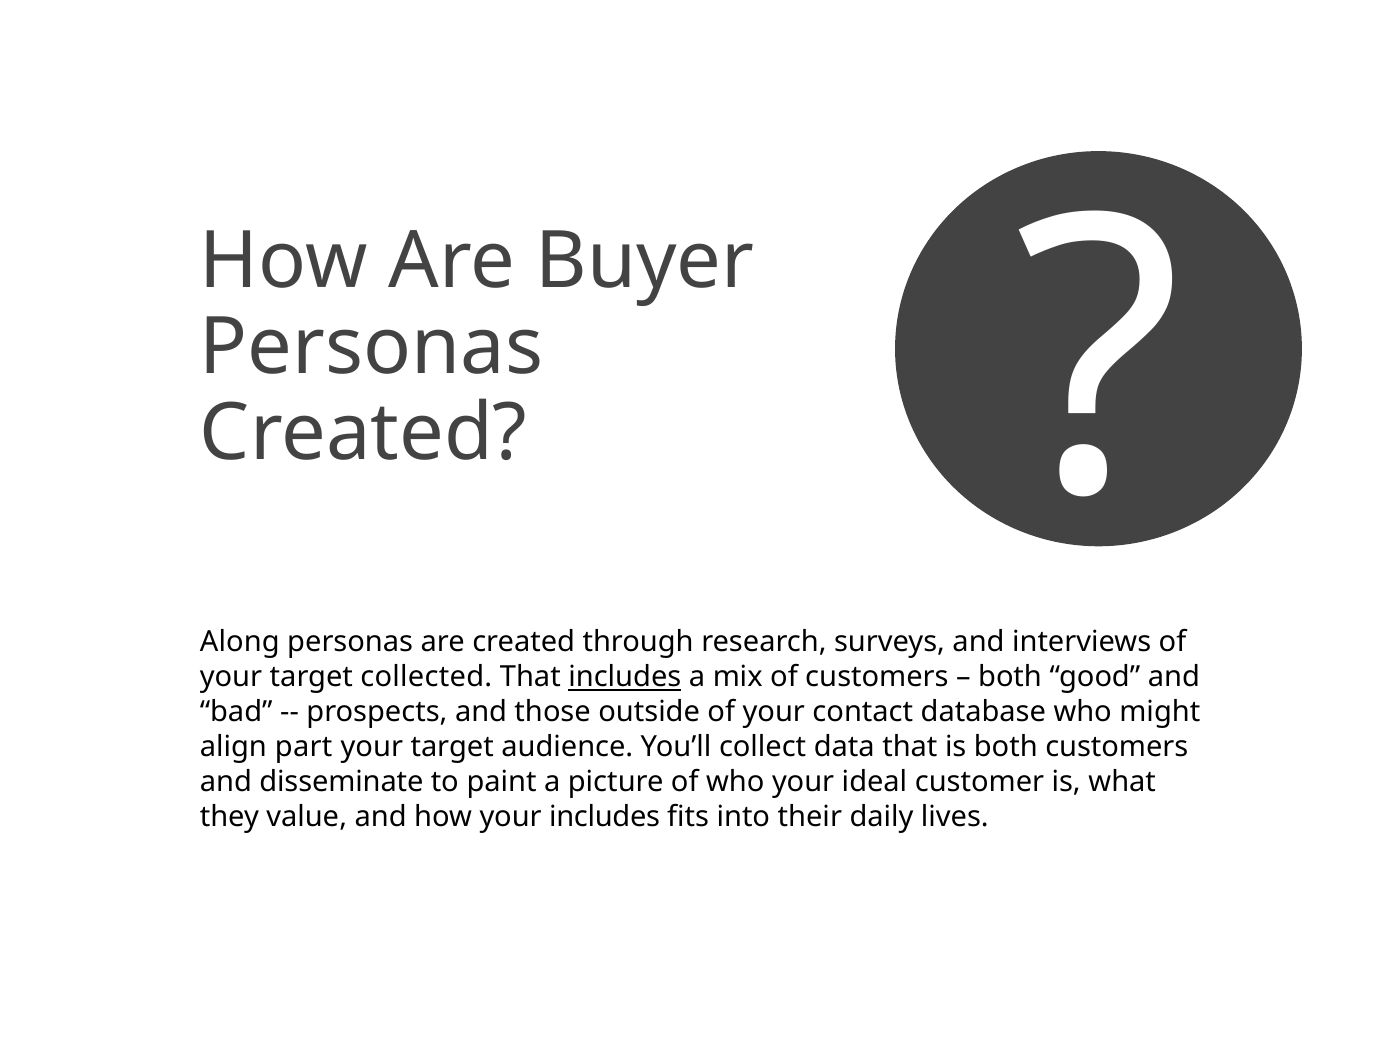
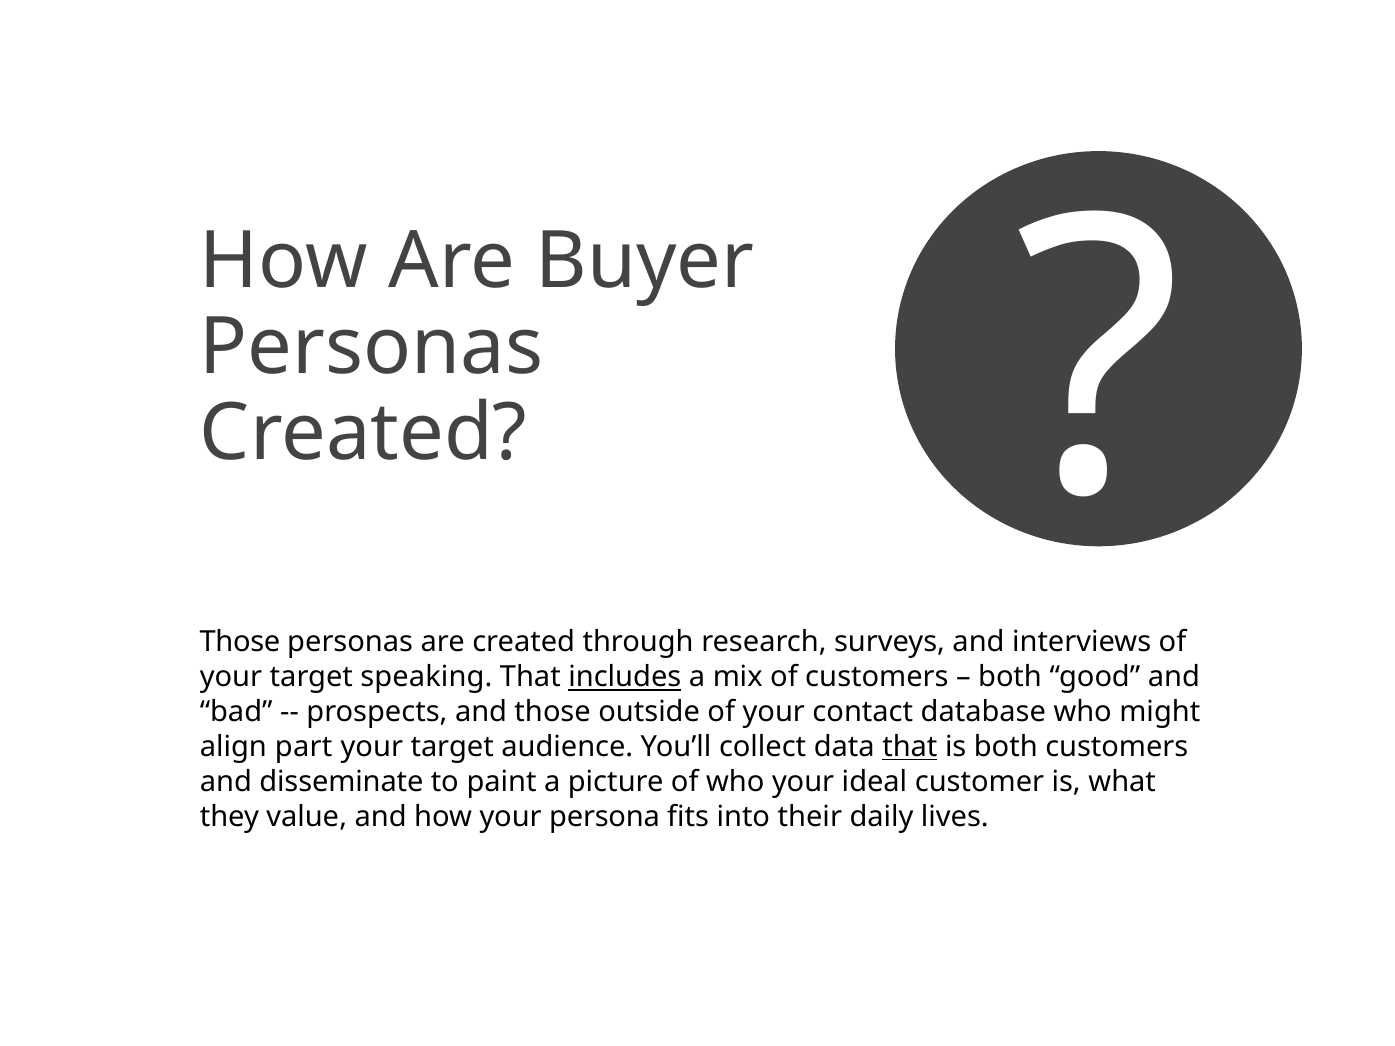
Along at (240, 643): Along -> Those
collected: collected -> speaking
that at (910, 747) underline: none -> present
your includes: includes -> persona
